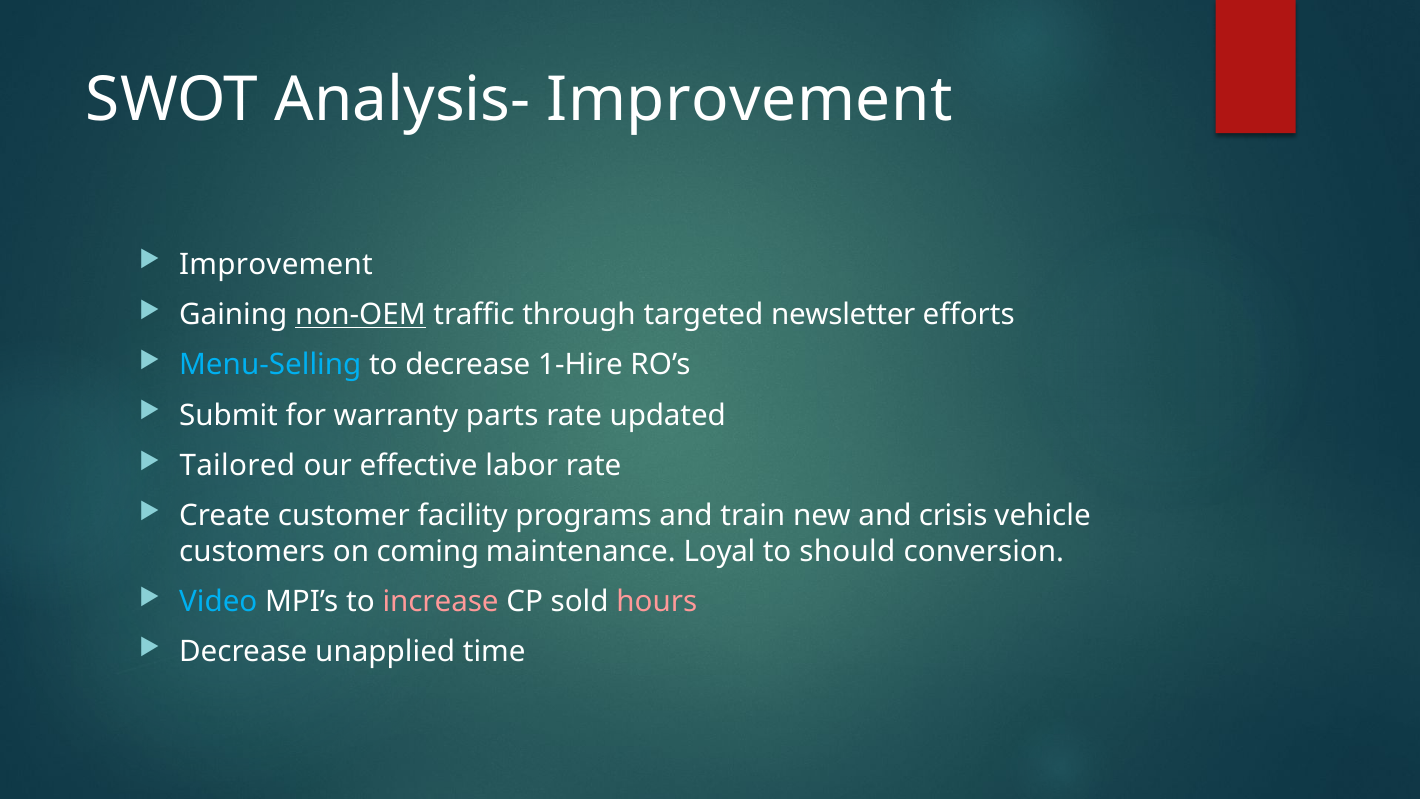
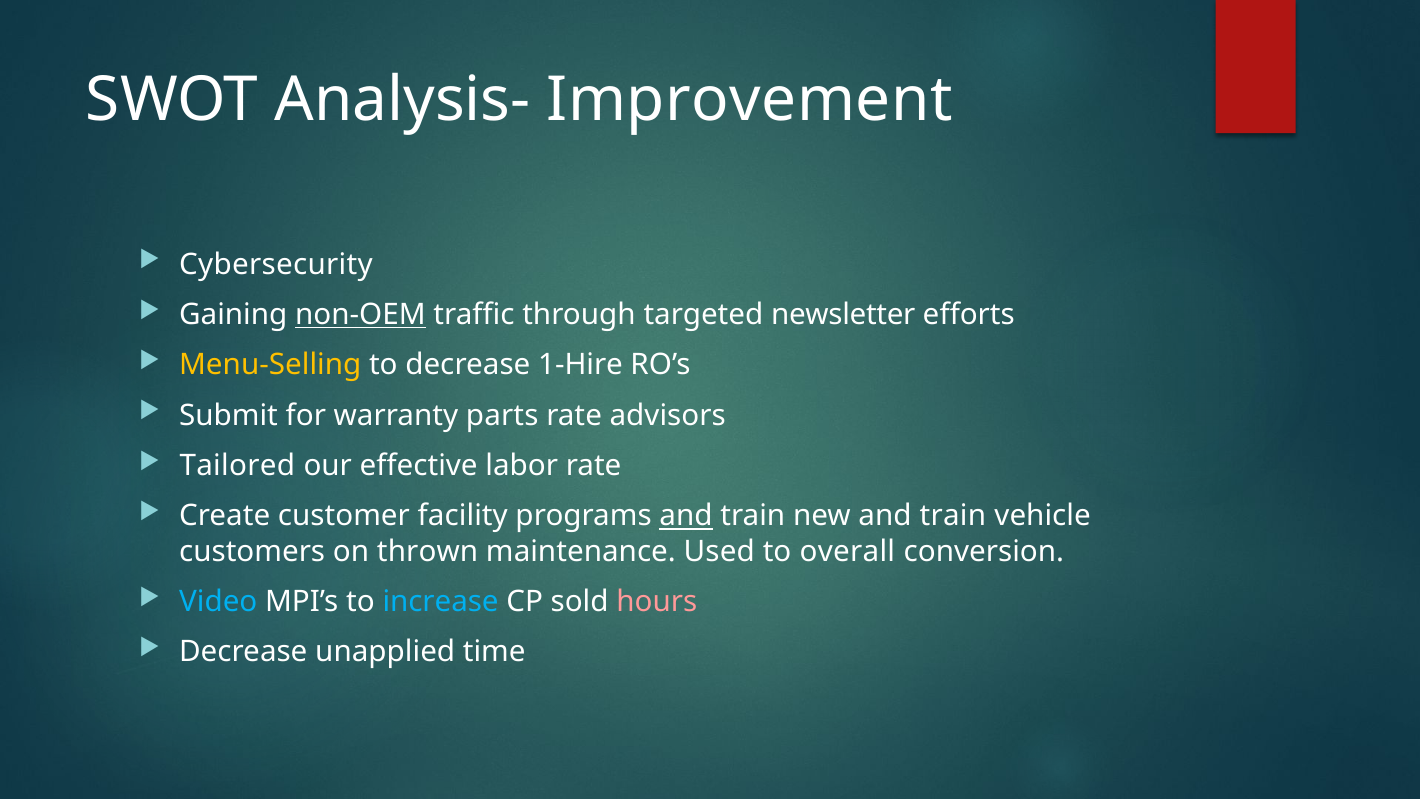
Improvement at (276, 264): Improvement -> Cybersecurity
Menu-Selling colour: light blue -> yellow
updated: updated -> advisors
and at (686, 516) underline: none -> present
new and crisis: crisis -> train
coming: coming -> thrown
Loyal: Loyal -> Used
should: should -> overall
increase colour: pink -> light blue
